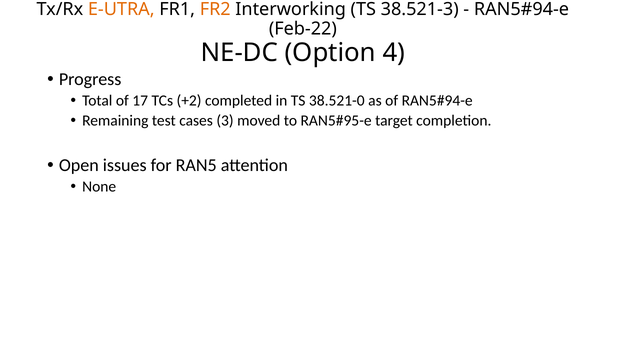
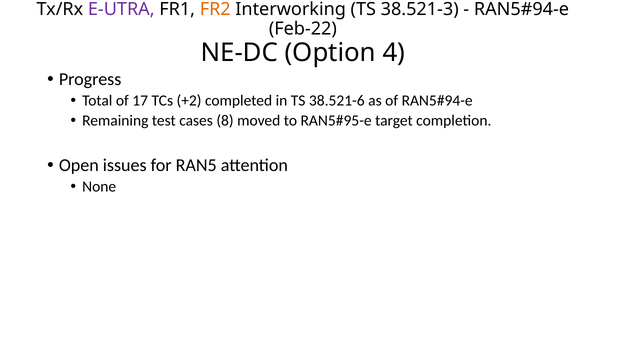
E-UTRA colour: orange -> purple
38.521-0: 38.521-0 -> 38.521-6
3: 3 -> 8
